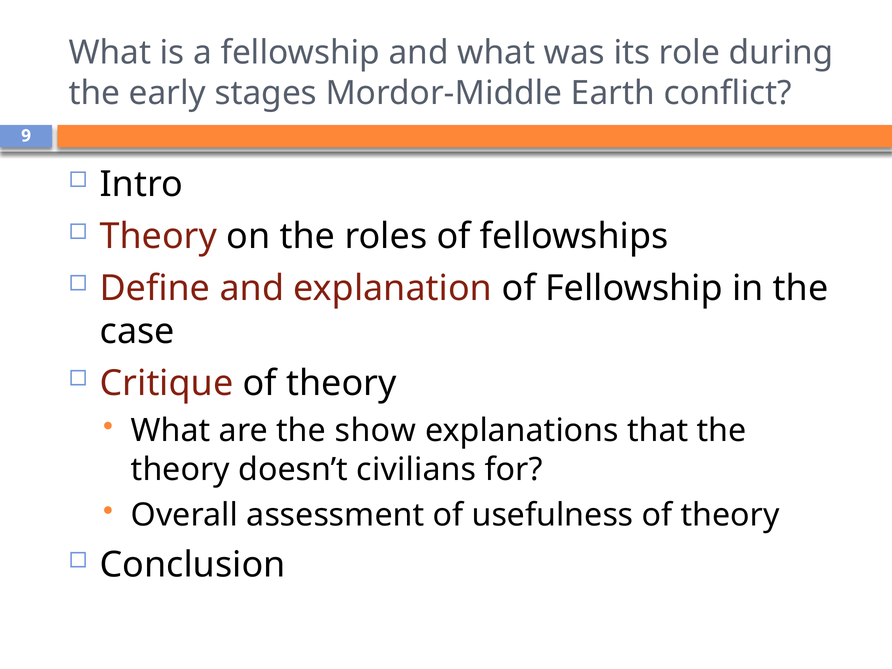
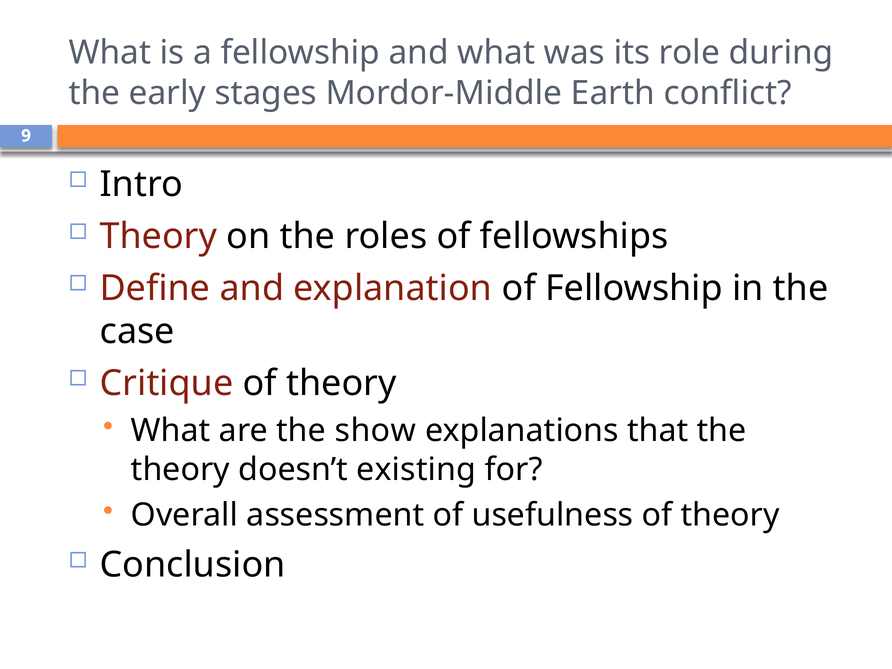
civilians: civilians -> existing
